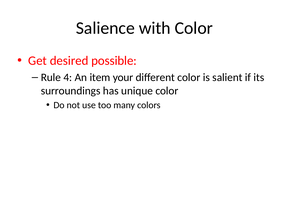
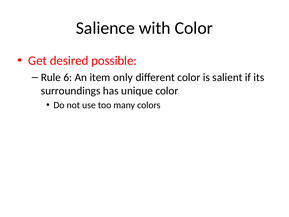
4: 4 -> 6
your: your -> only
